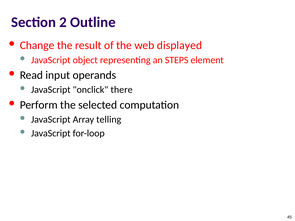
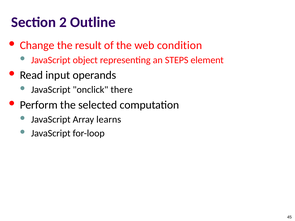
displayed: displayed -> condition
telling: telling -> learns
